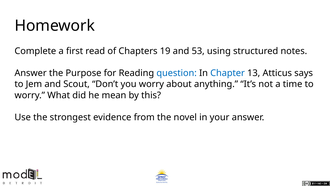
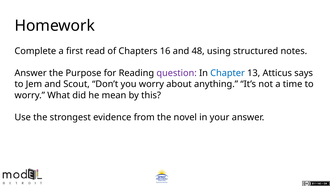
19: 19 -> 16
53: 53 -> 48
question colour: blue -> purple
